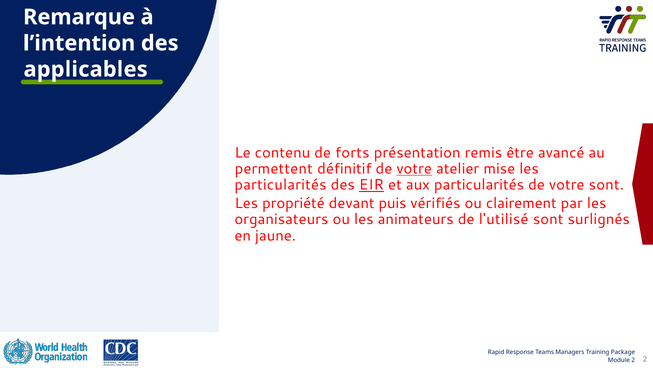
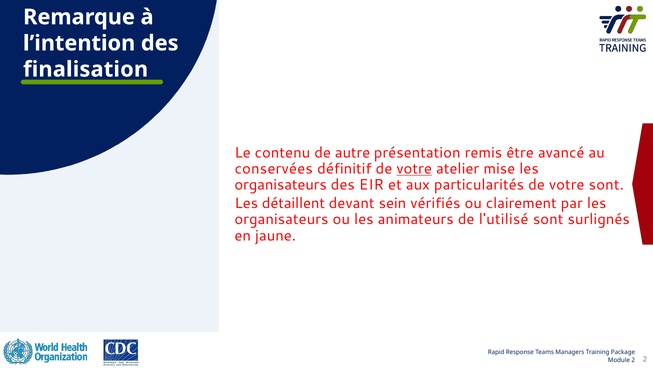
applicables: applicables -> finalisation
forts: forts -> autre
permettent: permettent -> conservées
particularités at (280, 185): particularités -> organisateurs
EIR underline: present -> none
propriété: propriété -> détaillent
puis: puis -> sein
